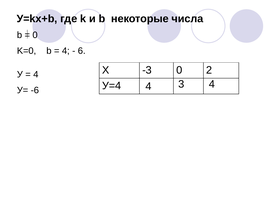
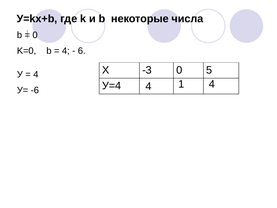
2: 2 -> 5
3: 3 -> 1
